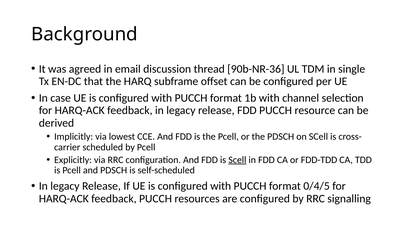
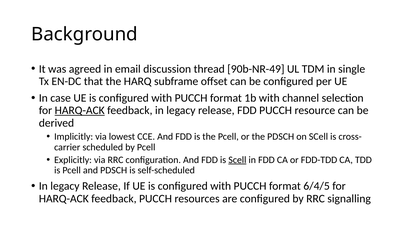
90b-NR-36: 90b-NR-36 -> 90b-NR-49
HARQ-ACK at (80, 111) underline: none -> present
0/4/5: 0/4/5 -> 6/4/5
